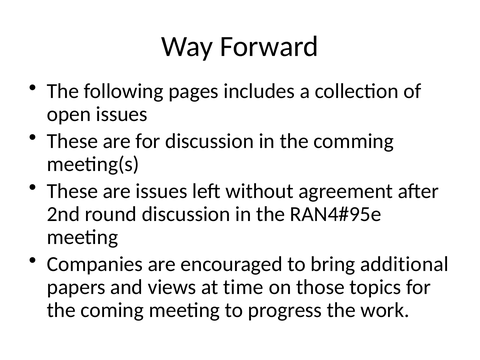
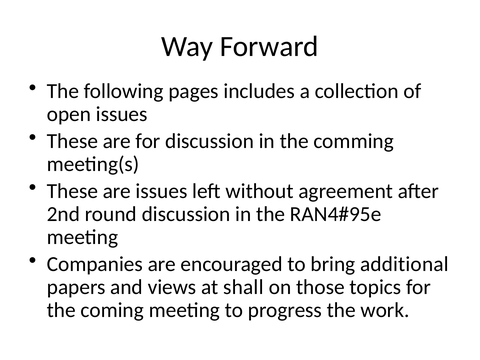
time: time -> shall
